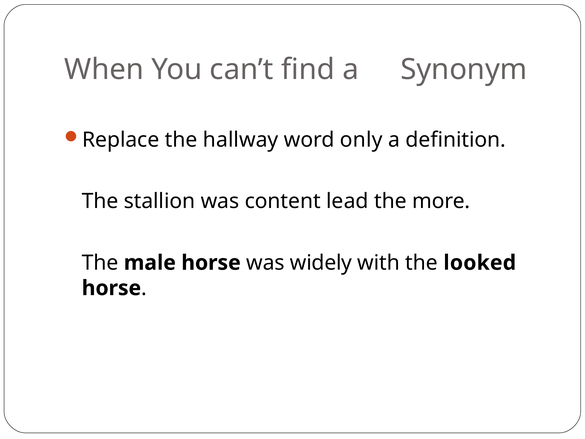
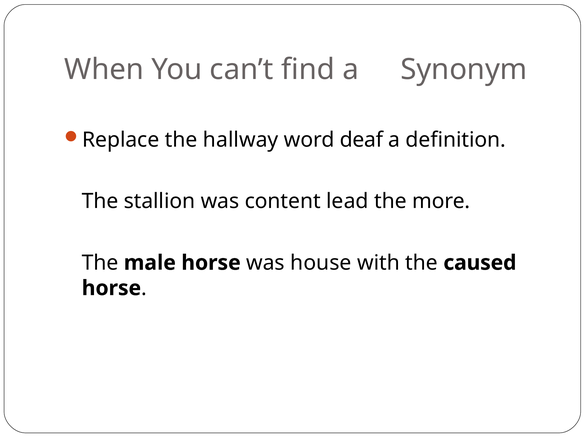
only: only -> deaf
widely: widely -> house
looked: looked -> caused
